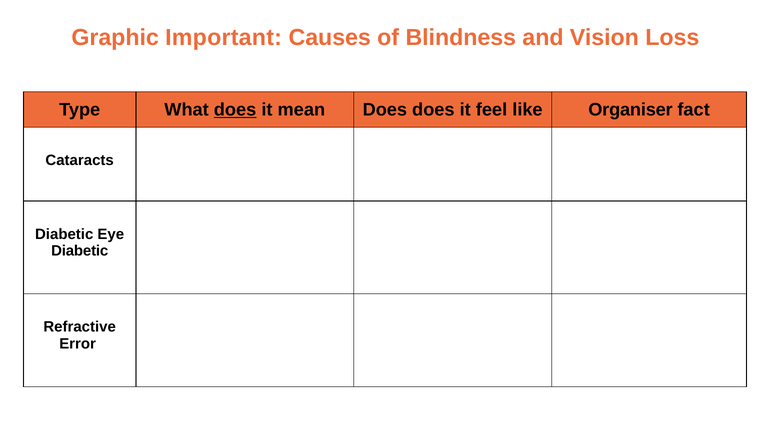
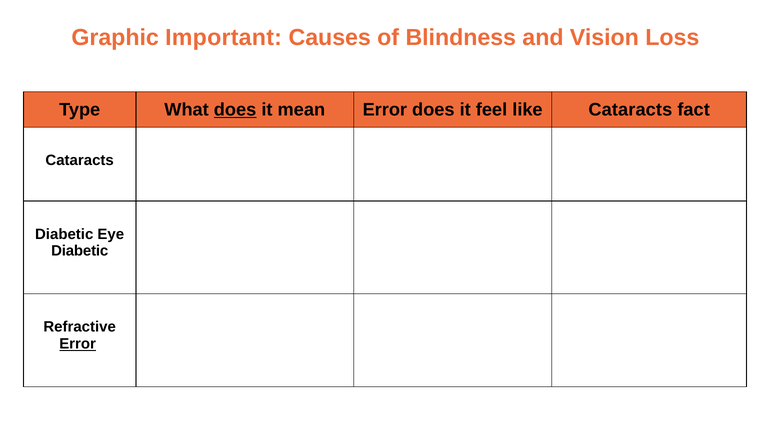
mean Does: Does -> Error
like Organiser: Organiser -> Cataracts
Error at (78, 344) underline: none -> present
